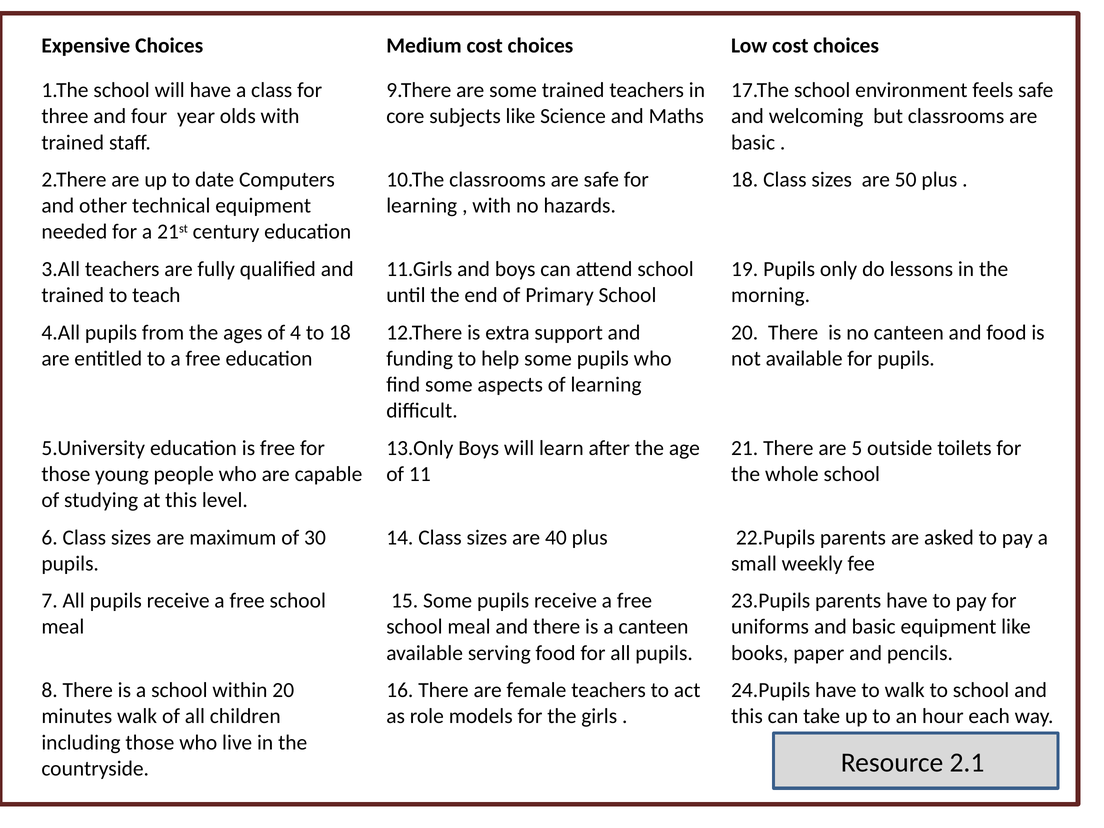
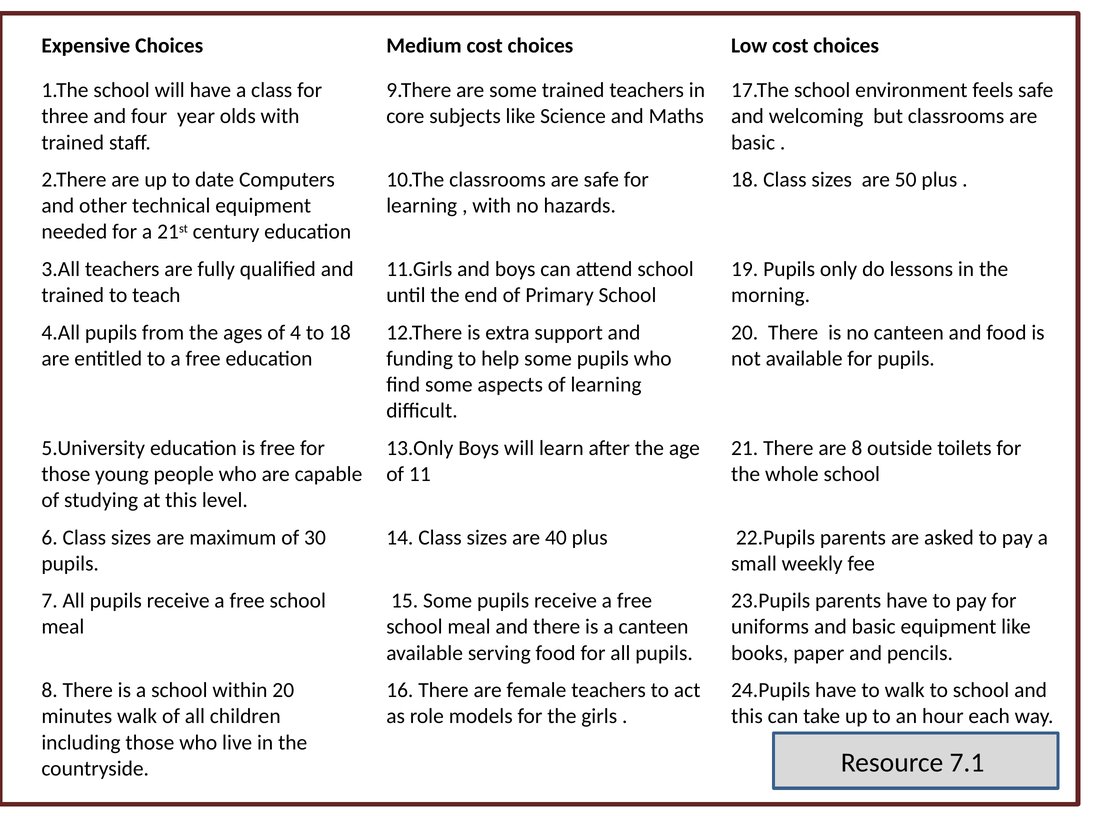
are 5: 5 -> 8
2.1: 2.1 -> 7.1
